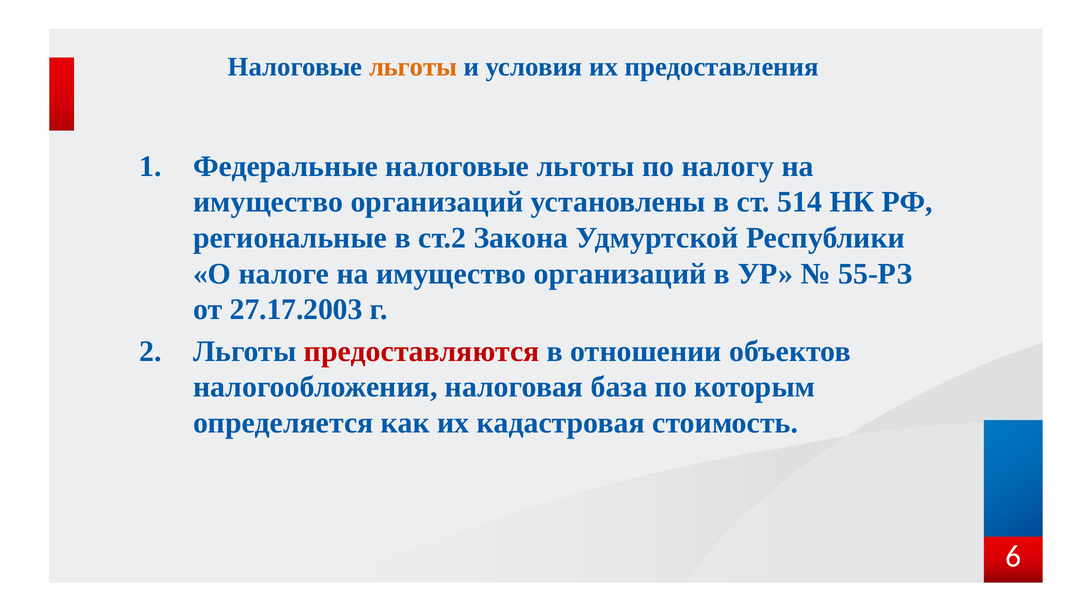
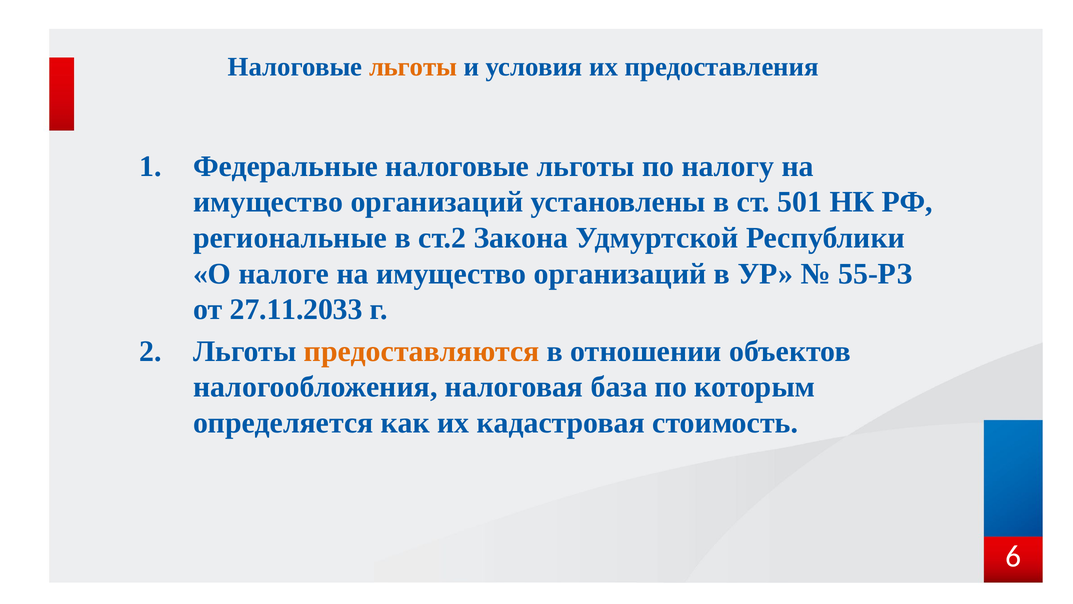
514: 514 -> 501
27.17.2003: 27.17.2003 -> 27.11.2033
предоставляются colour: red -> orange
